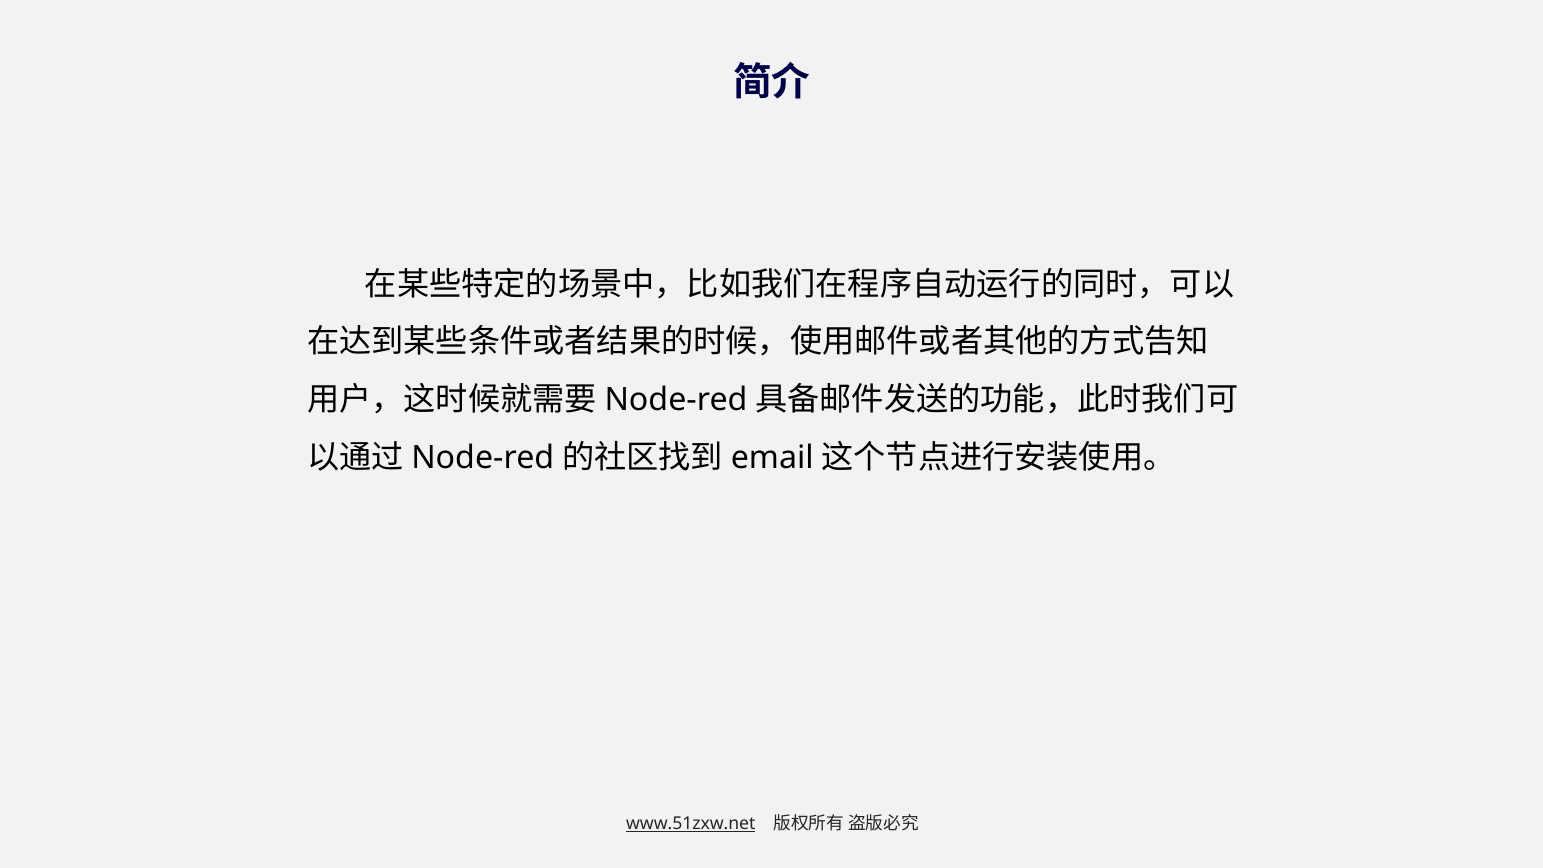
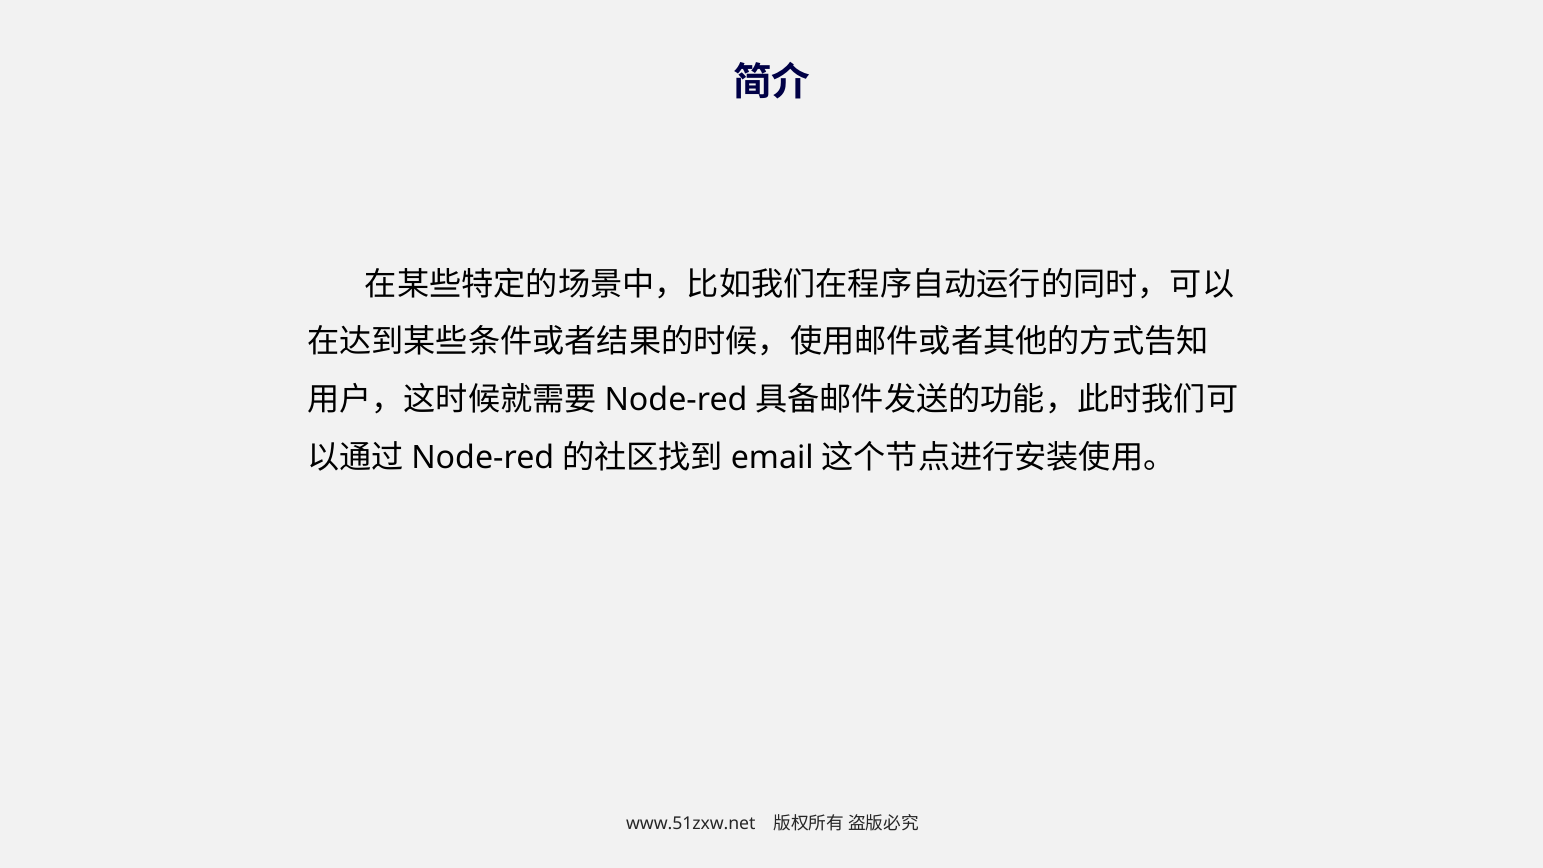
www.51zxw.net underline: present -> none
